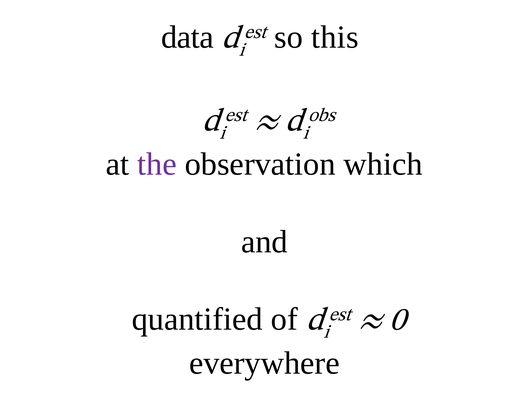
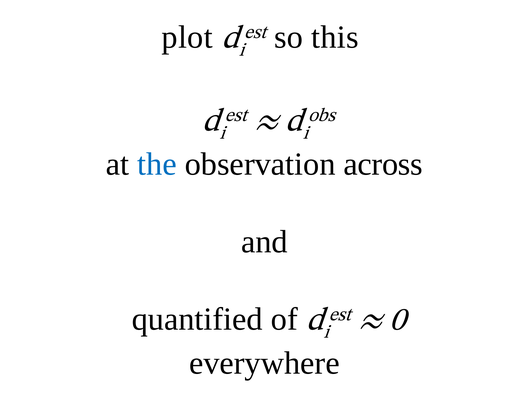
data: data -> plot
the colour: purple -> blue
which: which -> across
